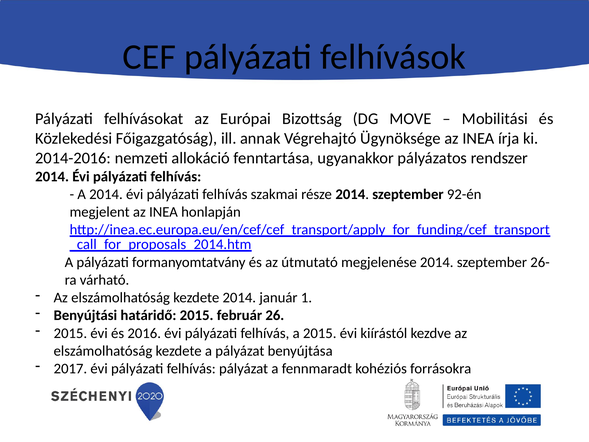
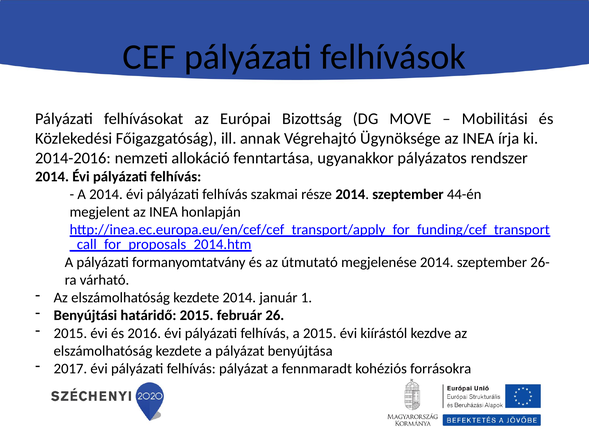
92-én: 92-én -> 44-én
